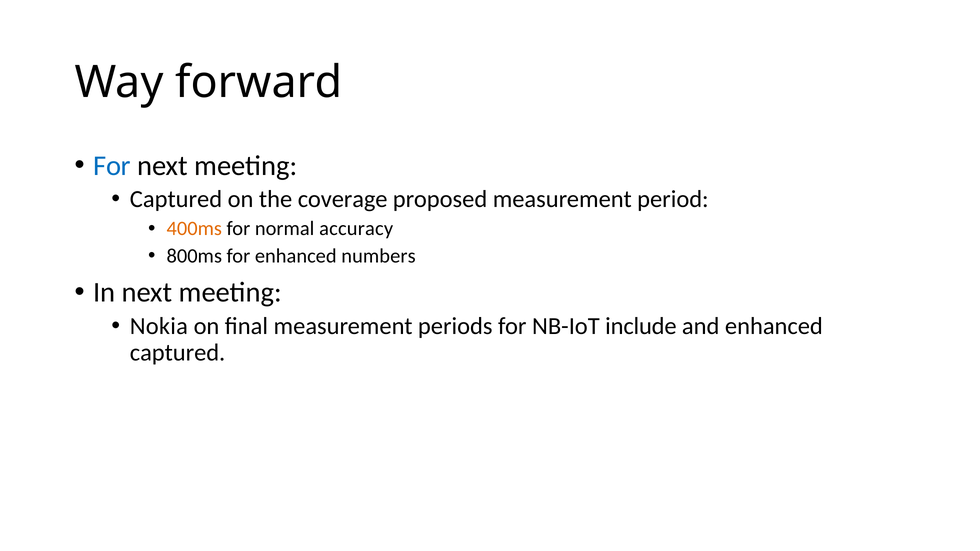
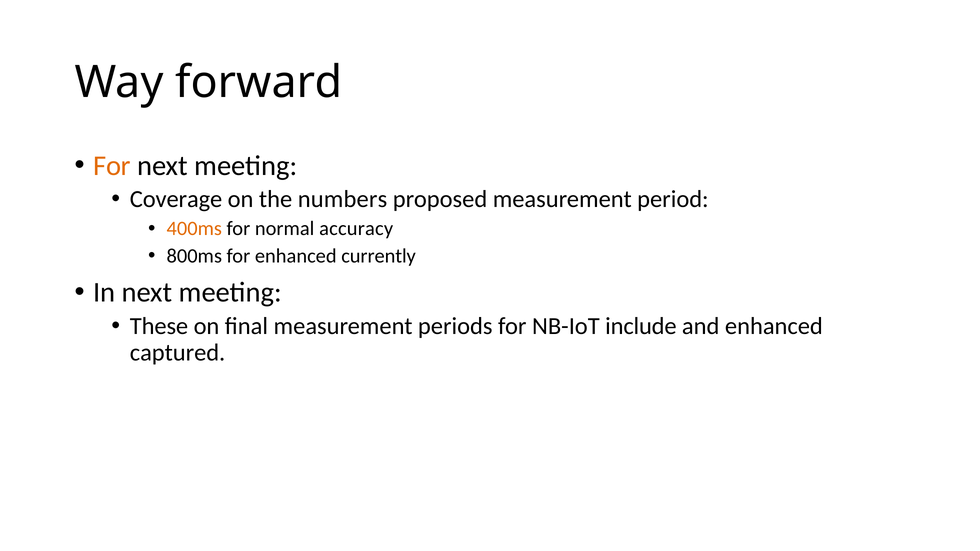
For at (112, 166) colour: blue -> orange
Captured at (176, 199): Captured -> Coverage
coverage: coverage -> numbers
numbers: numbers -> currently
Nokia: Nokia -> These
